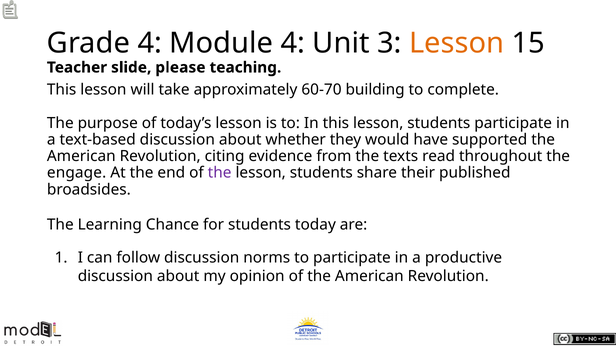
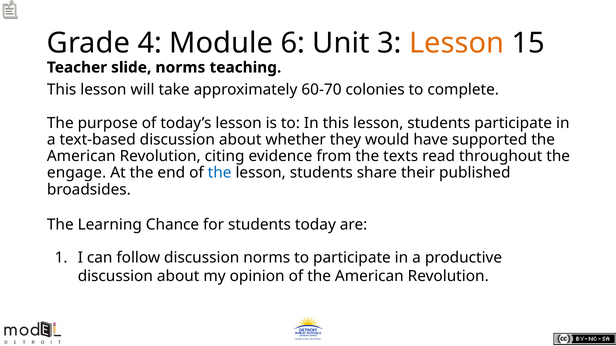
Module 4: 4 -> 6
slide please: please -> norms
building: building -> colonies
the at (220, 173) colour: purple -> blue
